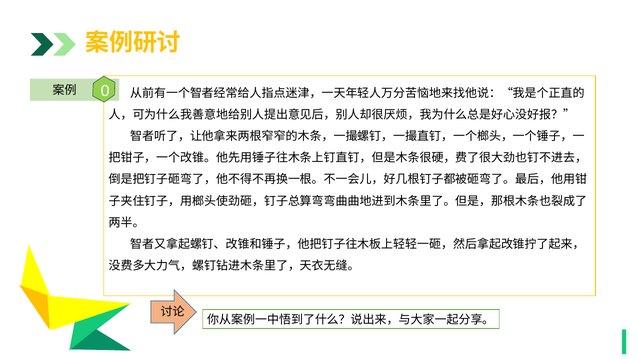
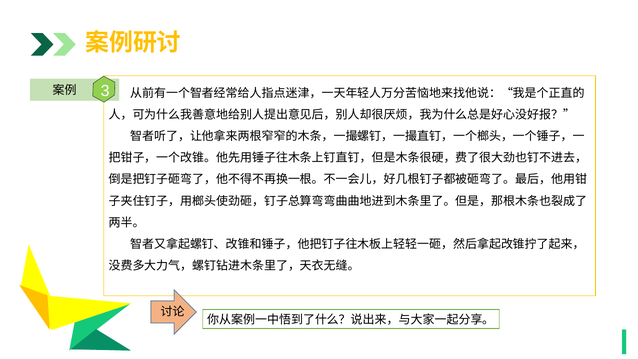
0: 0 -> 3
